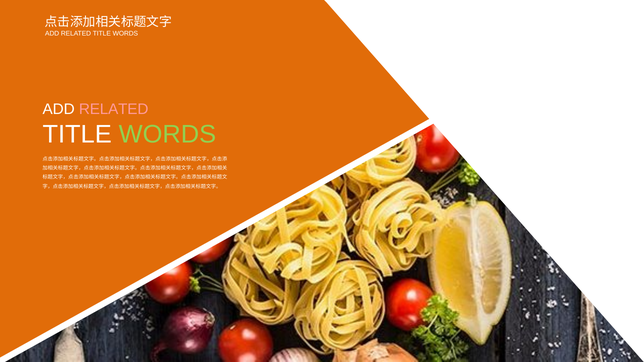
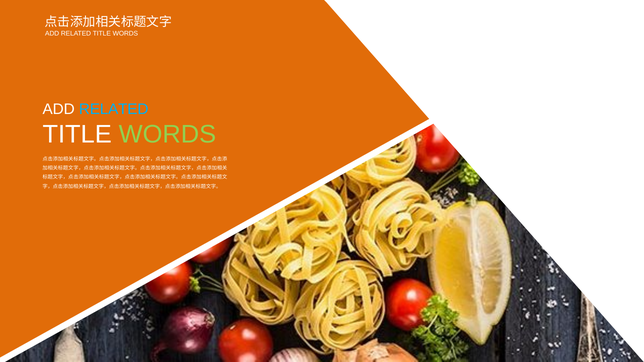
RELATED at (114, 109) colour: pink -> light blue
